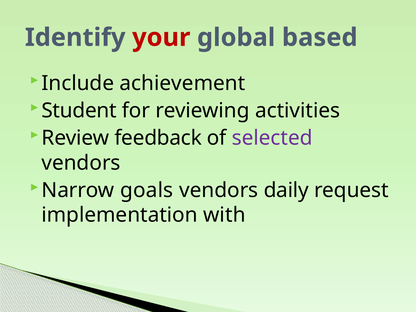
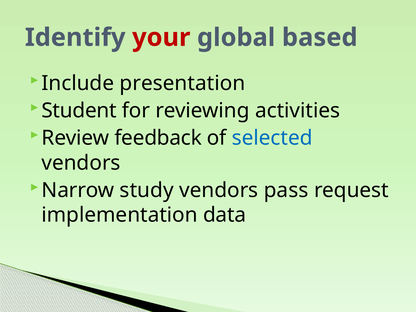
achievement: achievement -> presentation
selected colour: purple -> blue
goals: goals -> study
daily: daily -> pass
with: with -> data
